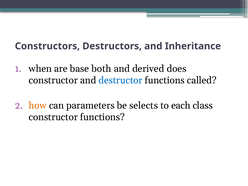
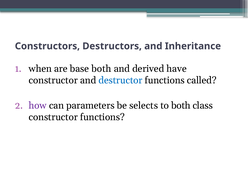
does: does -> have
how colour: orange -> purple
to each: each -> both
